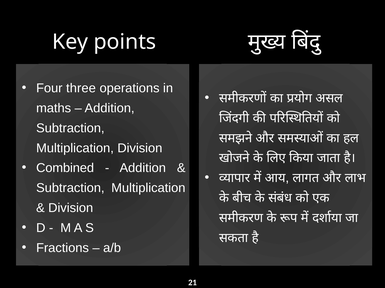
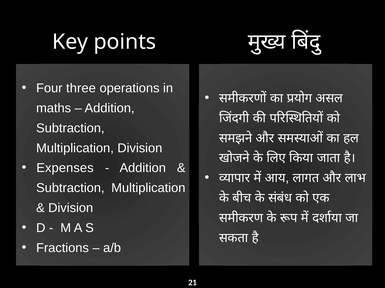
Combined: Combined -> Expenses
